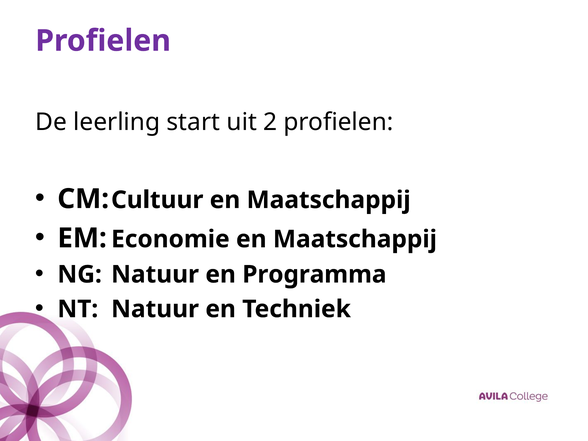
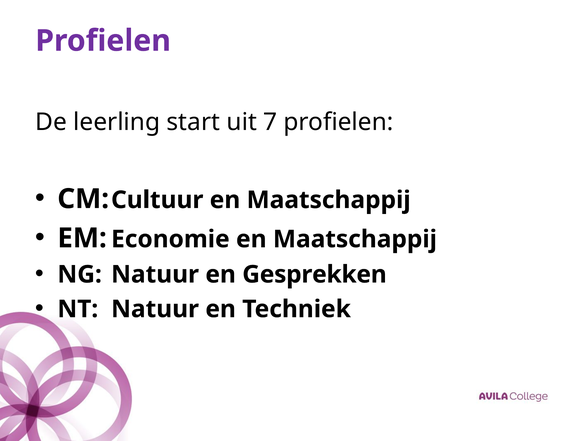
2: 2 -> 7
Programma: Programma -> Gesprekken
